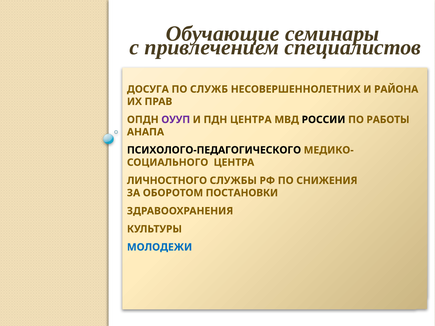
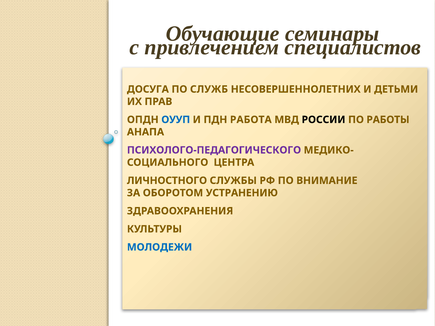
РАЙОНА: РАЙОНА -> ДЕТЬМИ
ОУУП colour: purple -> blue
ПДН ЦЕНТРА: ЦЕНТРА -> РАБОТА
ПСИХОЛОГО-ПЕДАГОГИЧЕСКОГО colour: black -> purple
СНИЖЕНИЯ: СНИЖЕНИЯ -> ВНИМАНИЕ
ПОСТАНОВКИ: ПОСТАНОВКИ -> УСТРАНЕНИЮ
